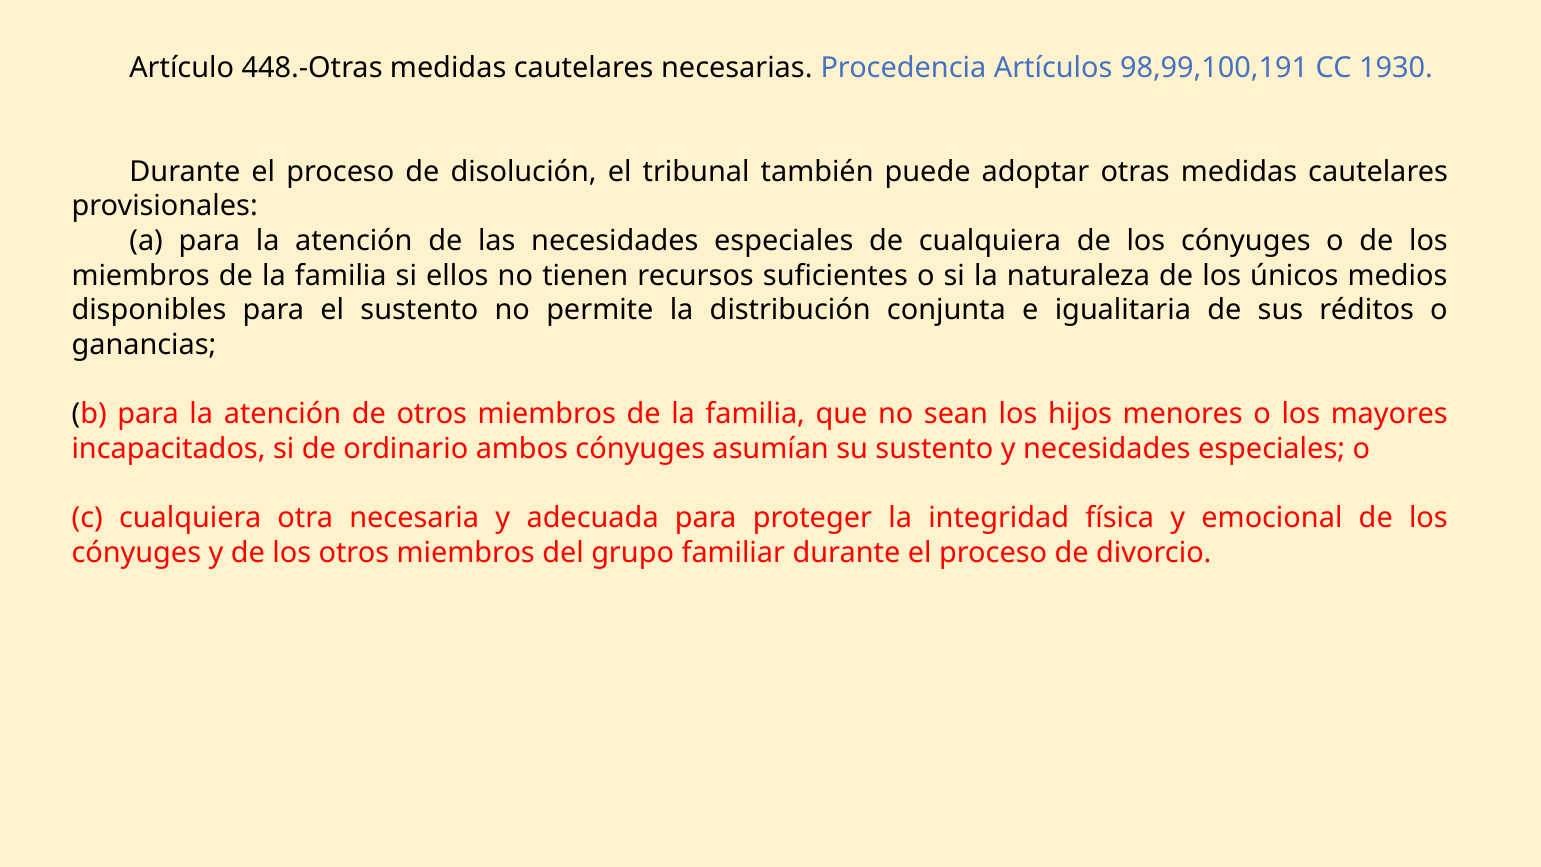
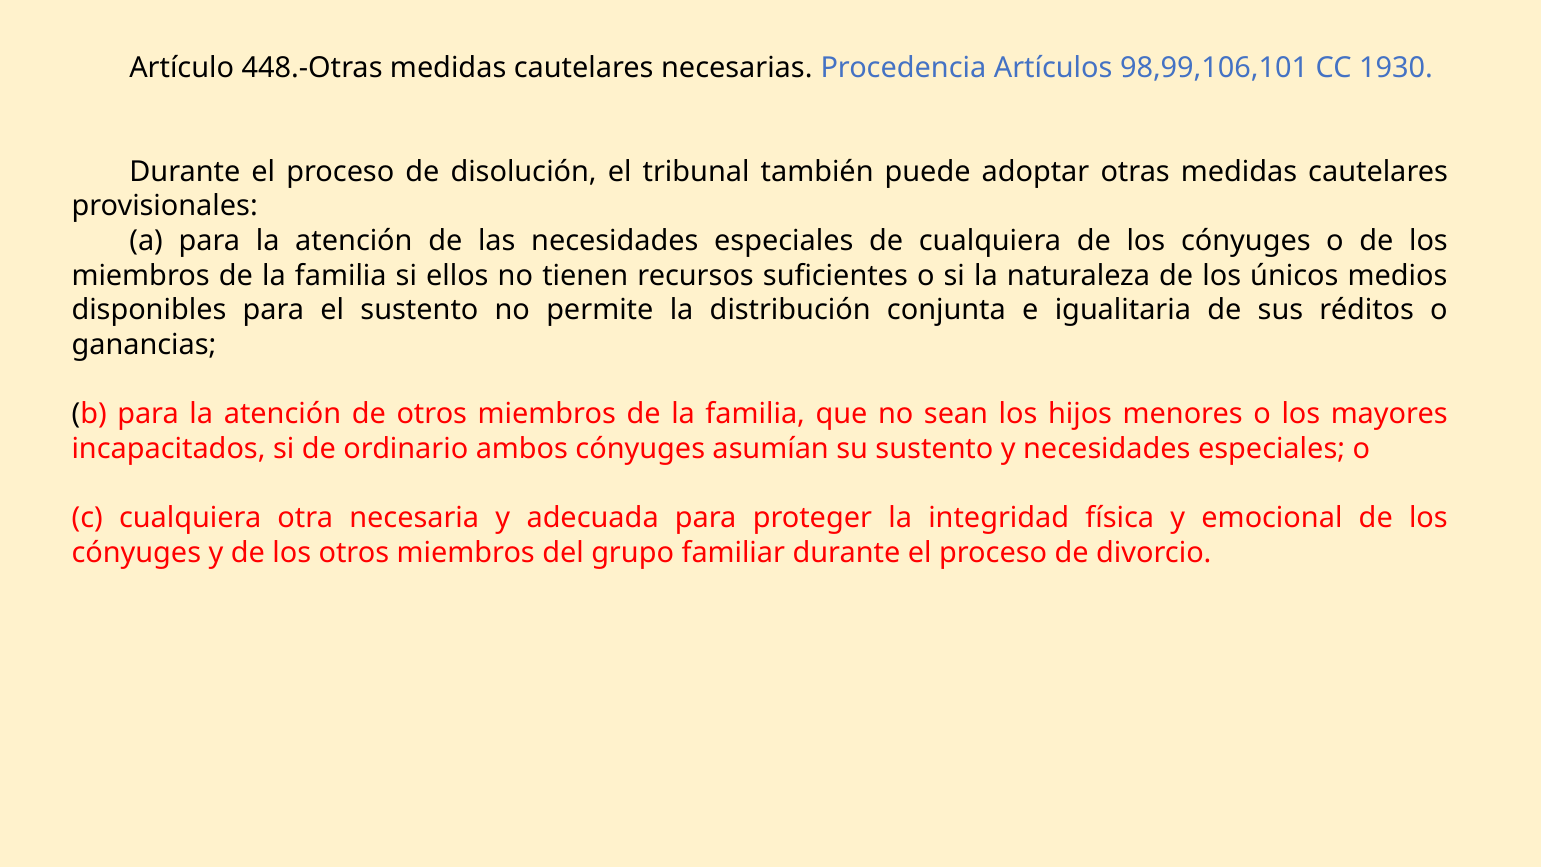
98,99,100,191: 98,99,100,191 -> 98,99,106,101
